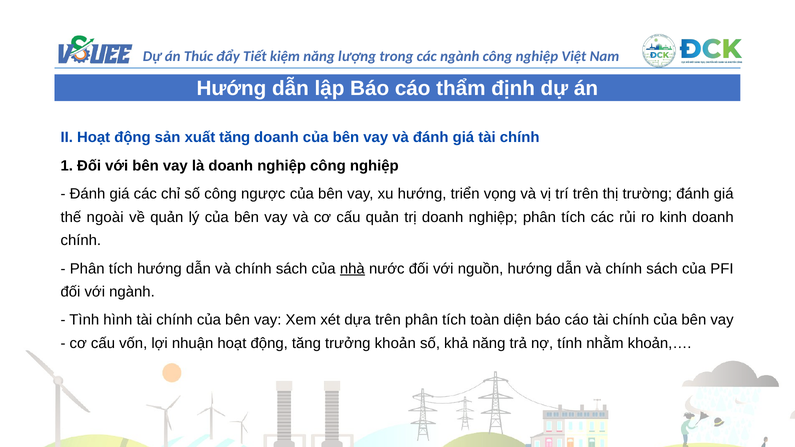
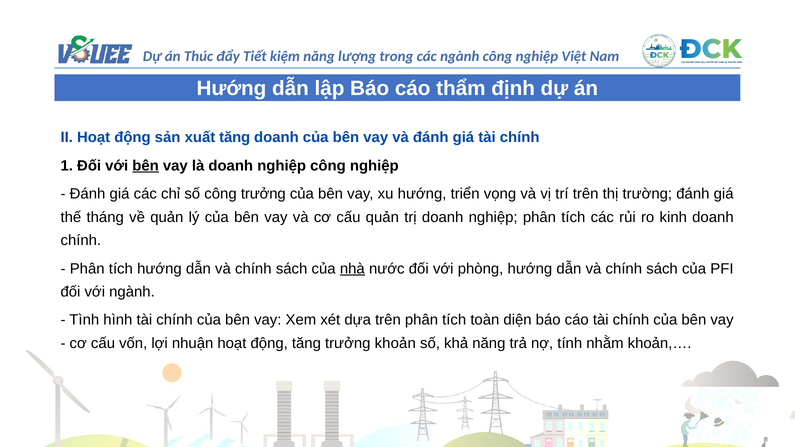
bên at (146, 166) underline: none -> present
công ngược: ngược -> trưởng
ngoài: ngoài -> tháng
nguồn: nguồn -> phòng
